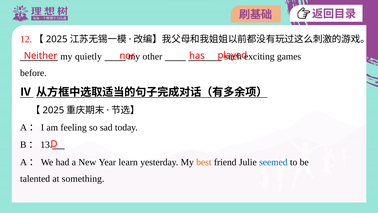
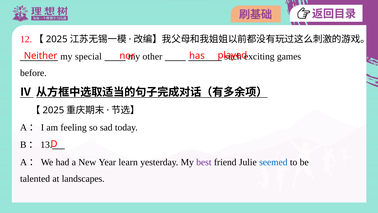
quietly: quietly -> special
best colour: orange -> purple
something: something -> landscapes
